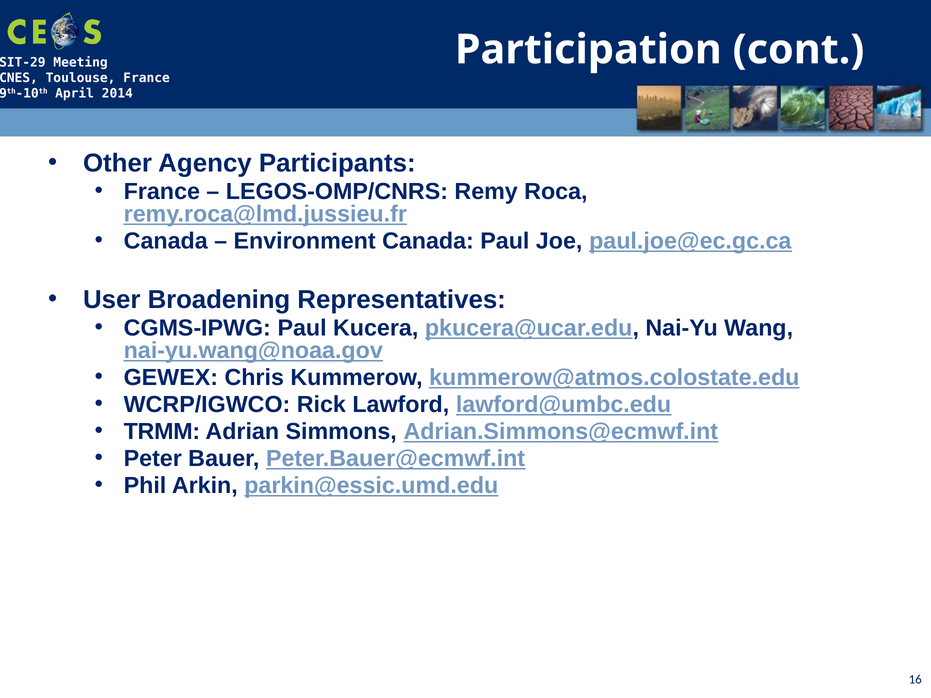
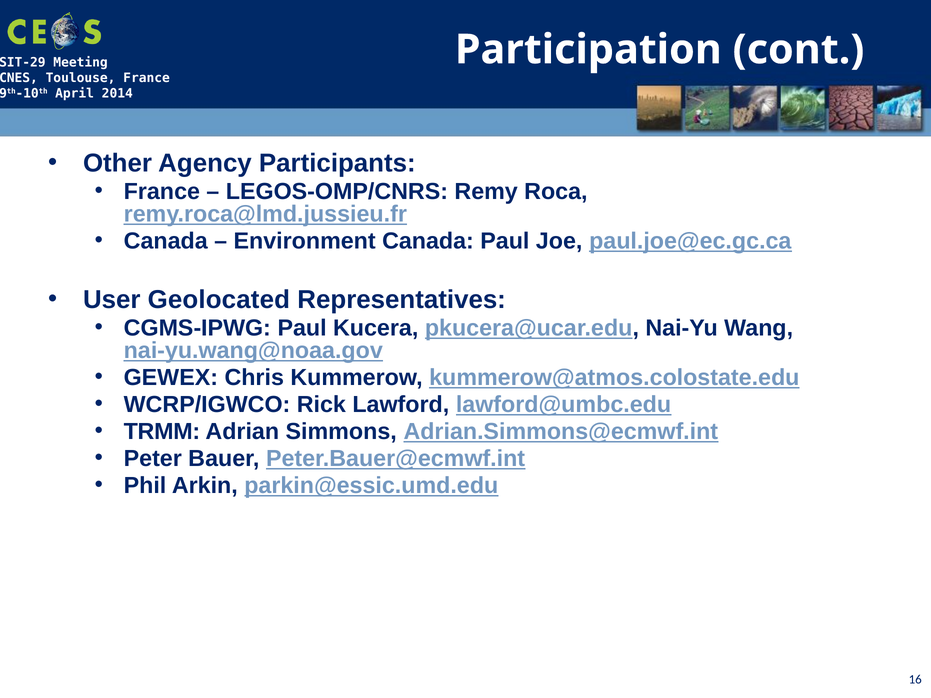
Broadening: Broadening -> Geolocated
